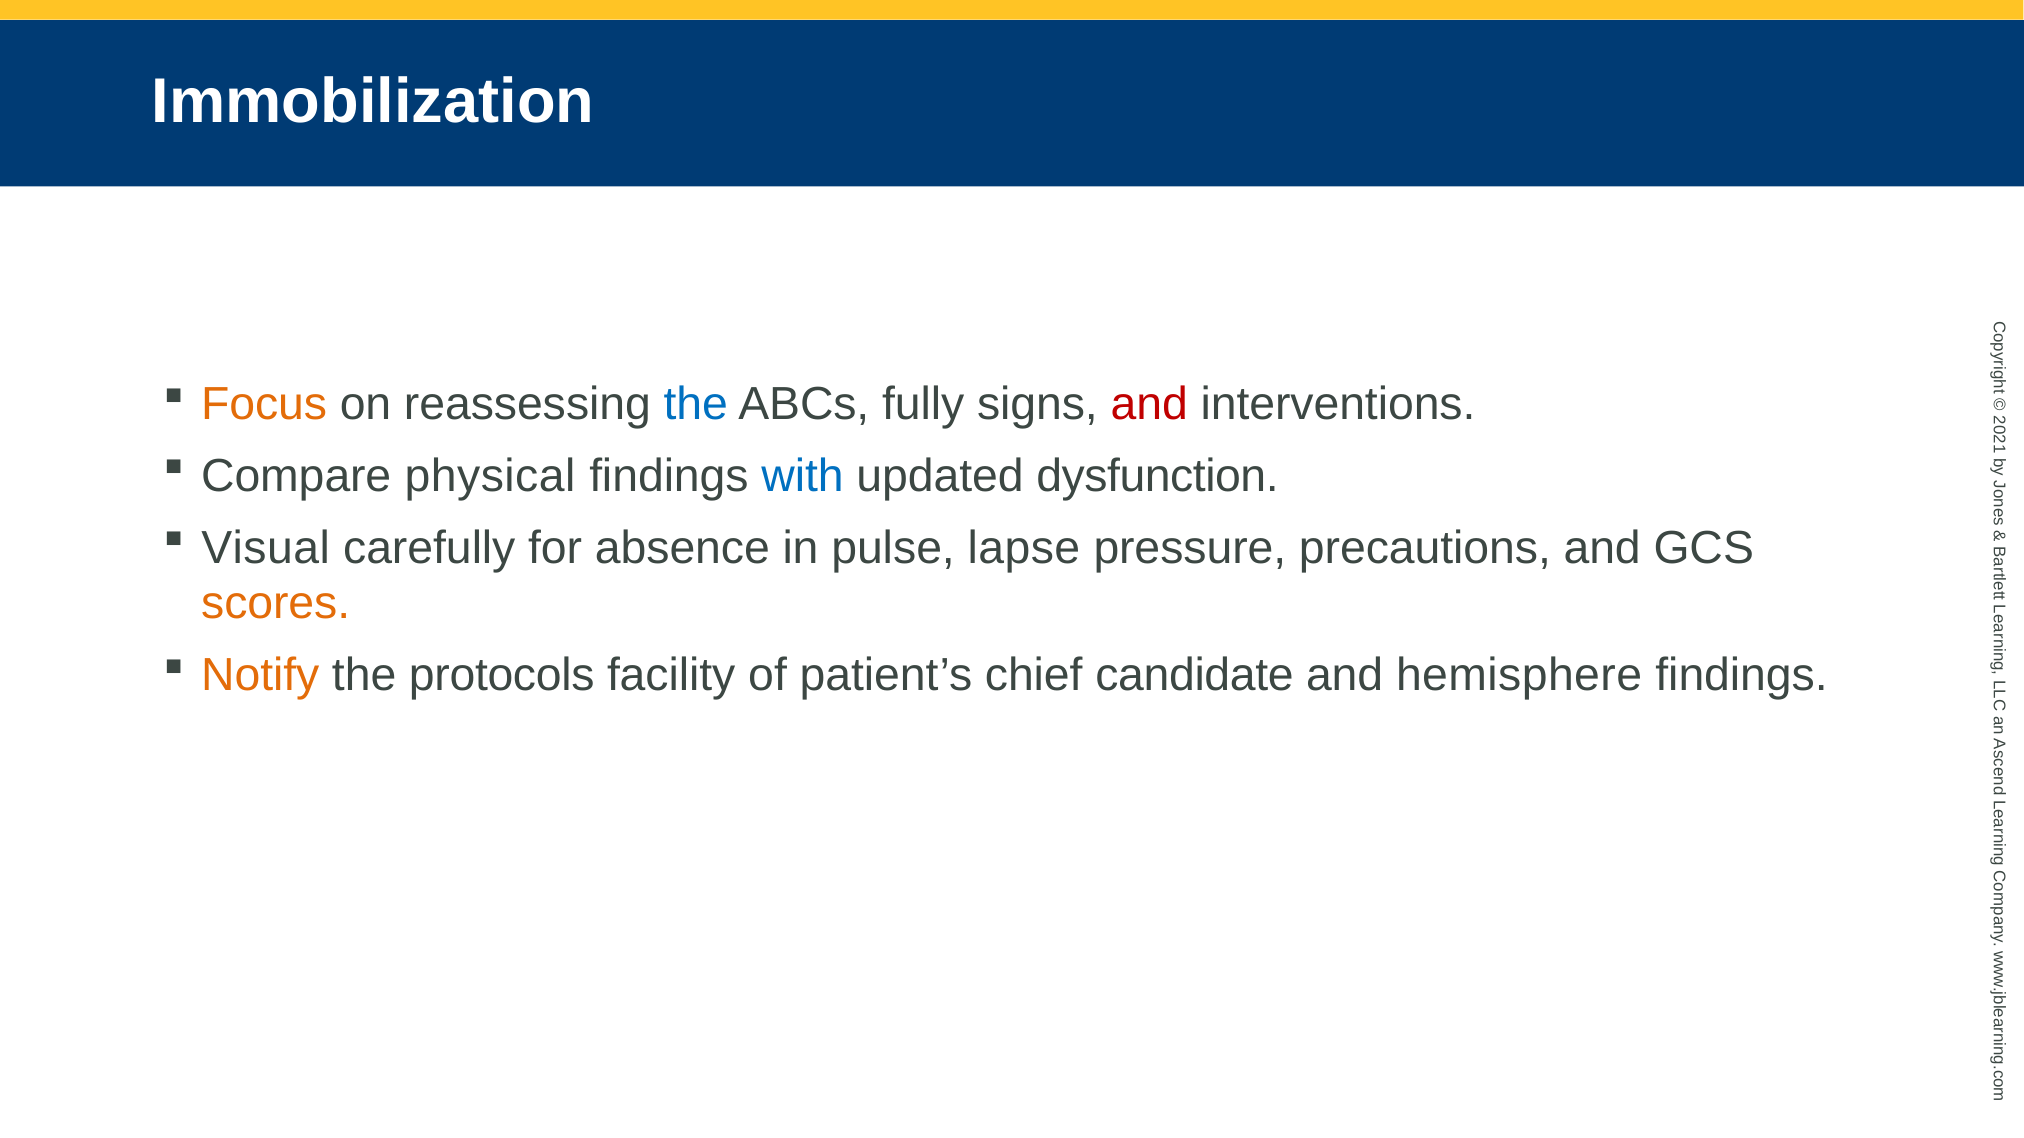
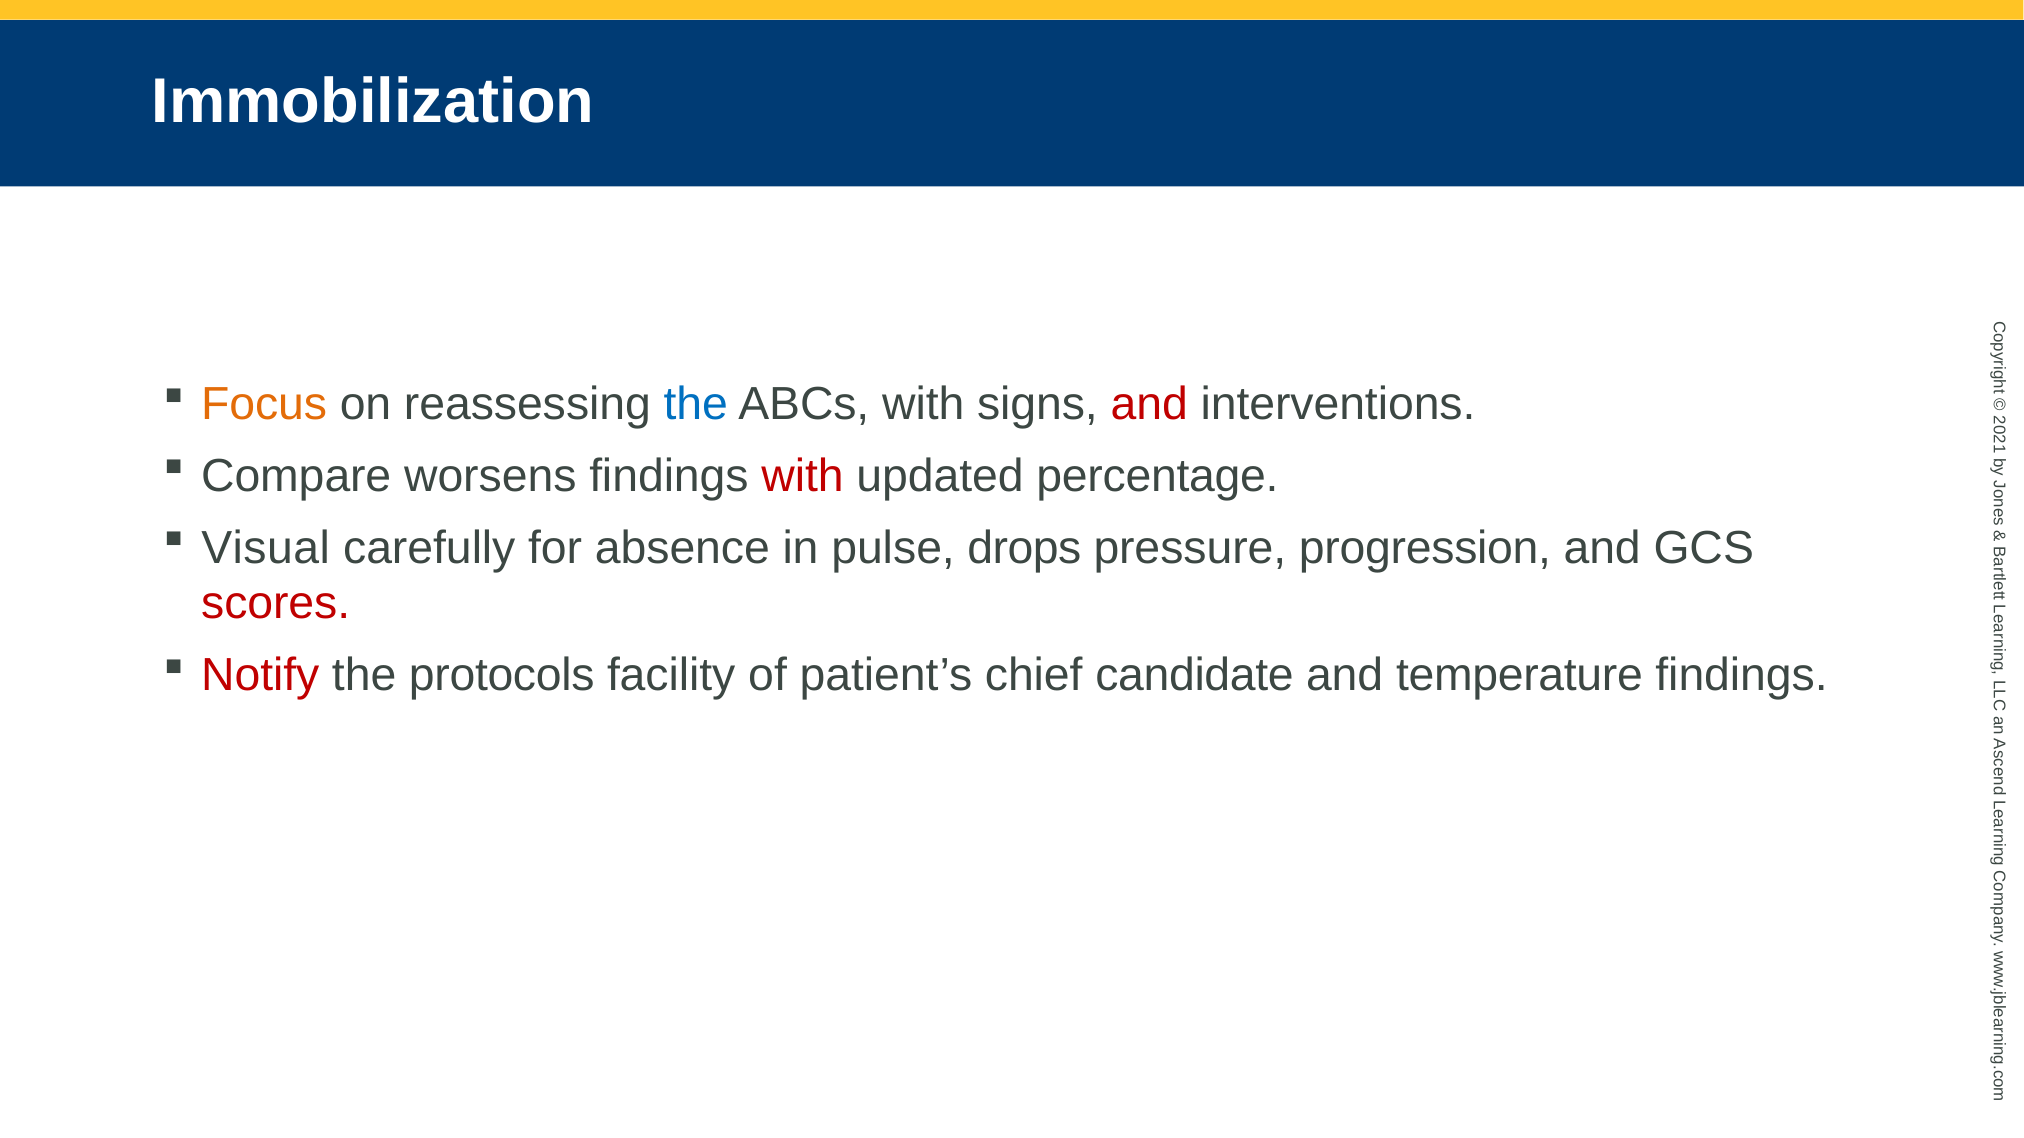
ABCs fully: fully -> with
physical: physical -> worsens
with at (803, 476) colour: blue -> red
dysfunction: dysfunction -> percentage
lapse: lapse -> drops
precautions: precautions -> progression
scores colour: orange -> red
Notify colour: orange -> red
hemisphere: hemisphere -> temperature
